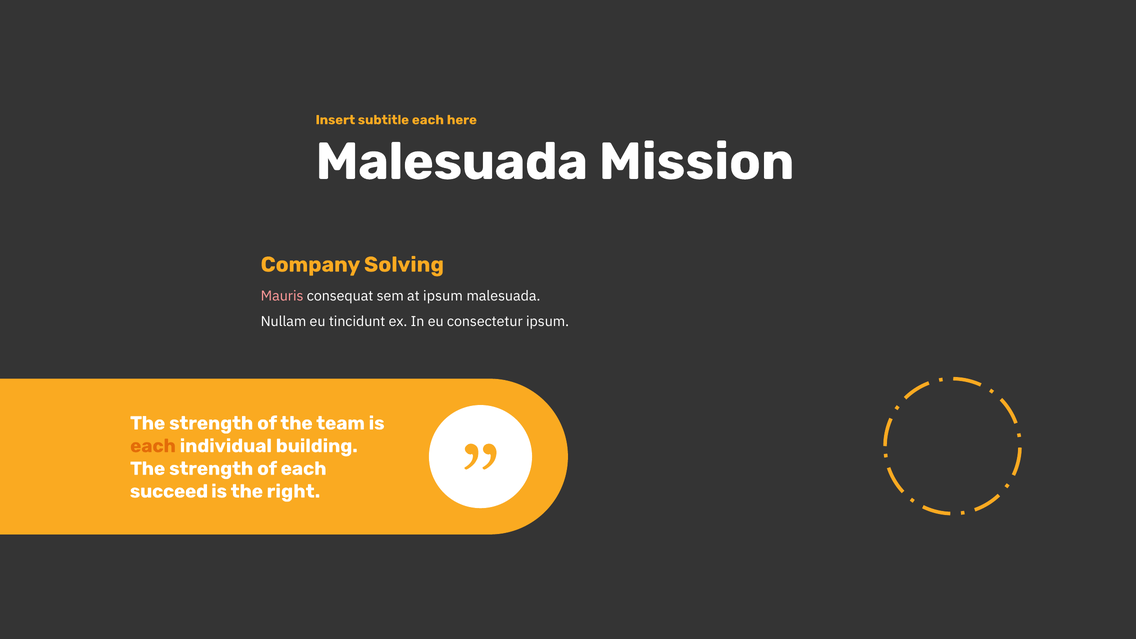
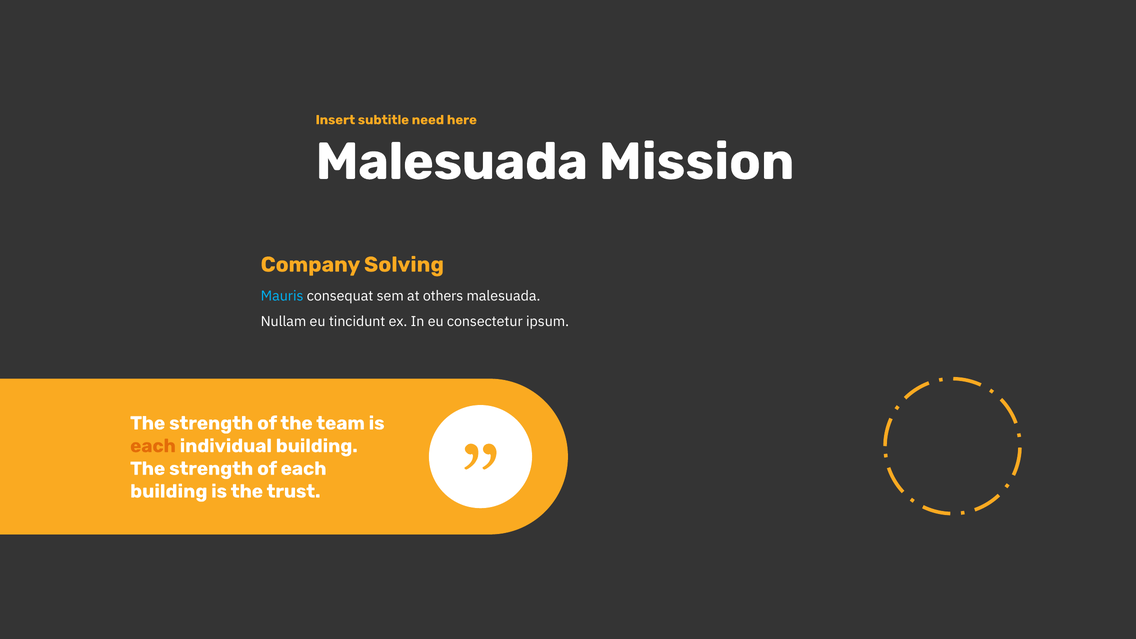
subtitle each: each -> need
Mauris colour: pink -> light blue
at ipsum: ipsum -> others
succeed at (169, 491): succeed -> building
right: right -> trust
